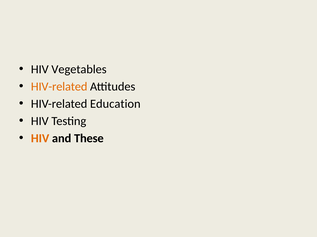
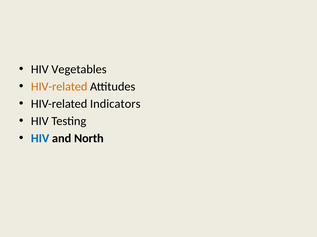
Education: Education -> Indicators
HIV at (40, 139) colour: orange -> blue
These: These -> North
